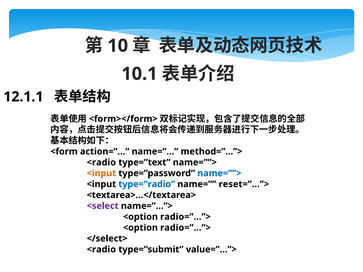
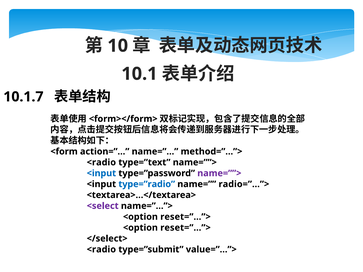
12.1.1: 12.1.1 -> 10.1.7
<input at (101, 173) colour: orange -> blue
name=””> at (219, 173) colour: blue -> purple
reset=”…”>: reset=”…”> -> radio=”…”>
radio=”…”> at (186, 217): radio=”…”> -> reset=”…”>
radio=”…”> at (186, 228): radio=”…”> -> reset=”…”>
